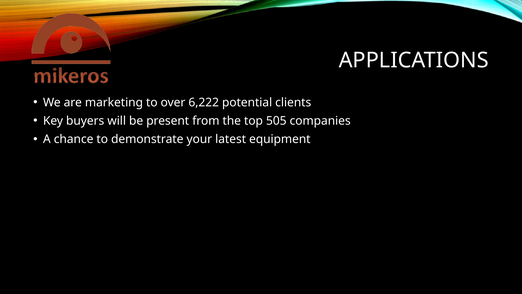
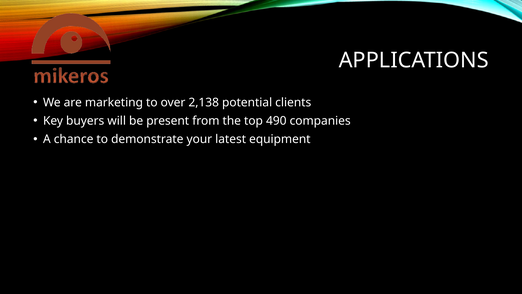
6,222: 6,222 -> 2,138
505: 505 -> 490
